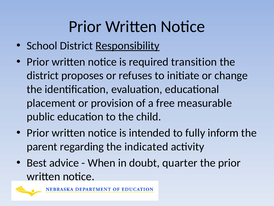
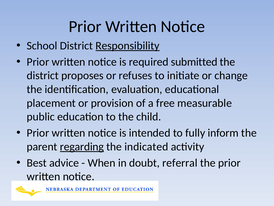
transition: transition -> submitted
regarding underline: none -> present
quarter: quarter -> referral
